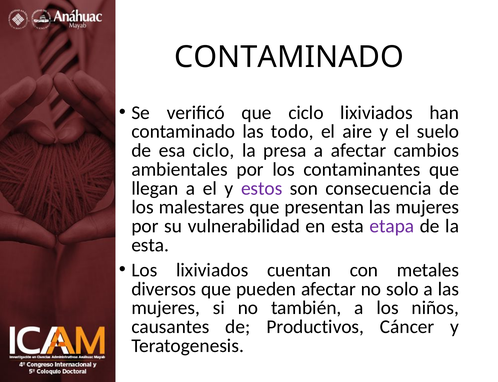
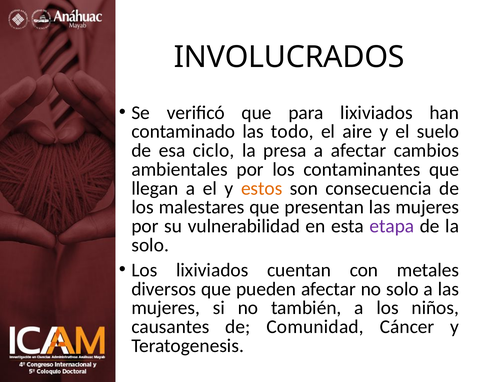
CONTAMINADO at (289, 57): CONTAMINADO -> INVOLUCRADOS
que ciclo: ciclo -> para
estos colour: purple -> orange
esta at (150, 245): esta -> solo
Productivos: Productivos -> Comunidad
